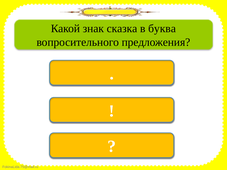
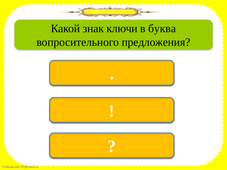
сказка: сказка -> ключи
